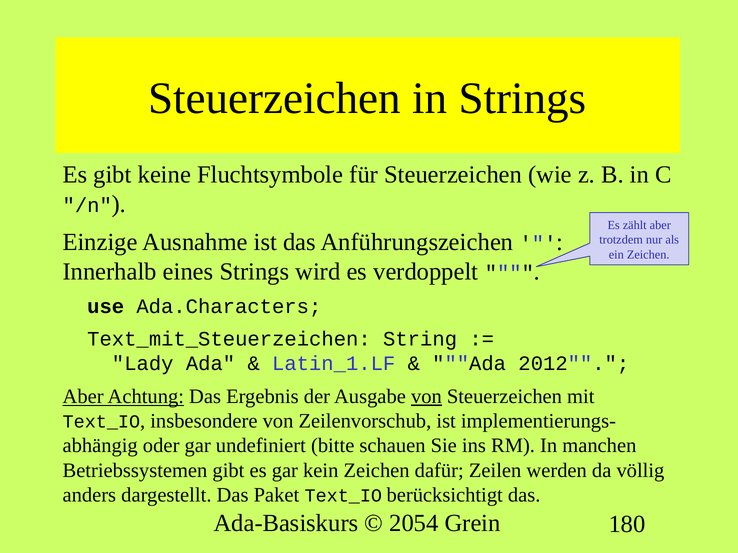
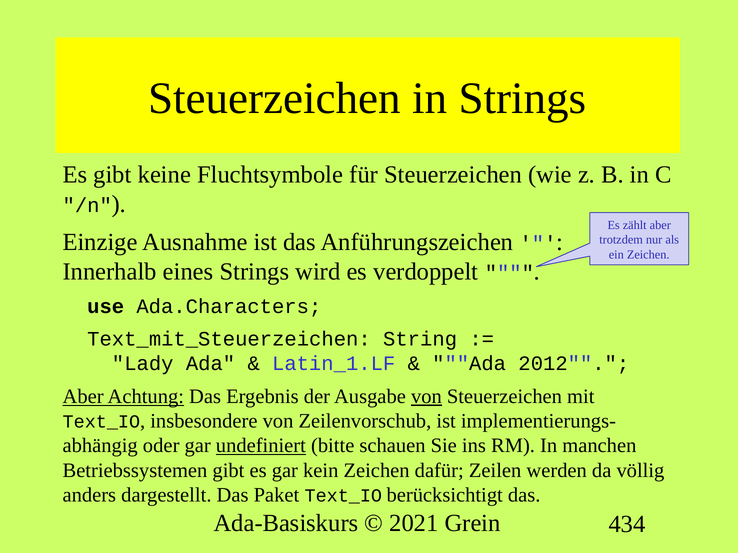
undefiniert underline: none -> present
2054: 2054 -> 2021
180: 180 -> 434
